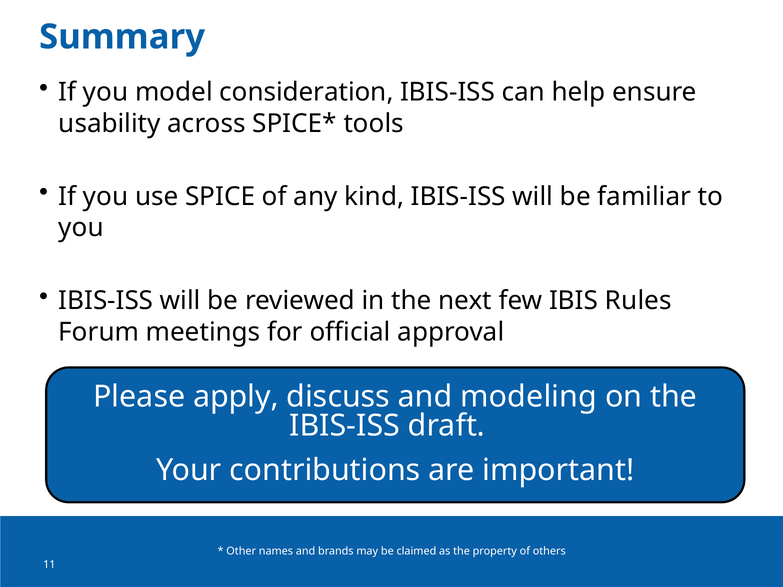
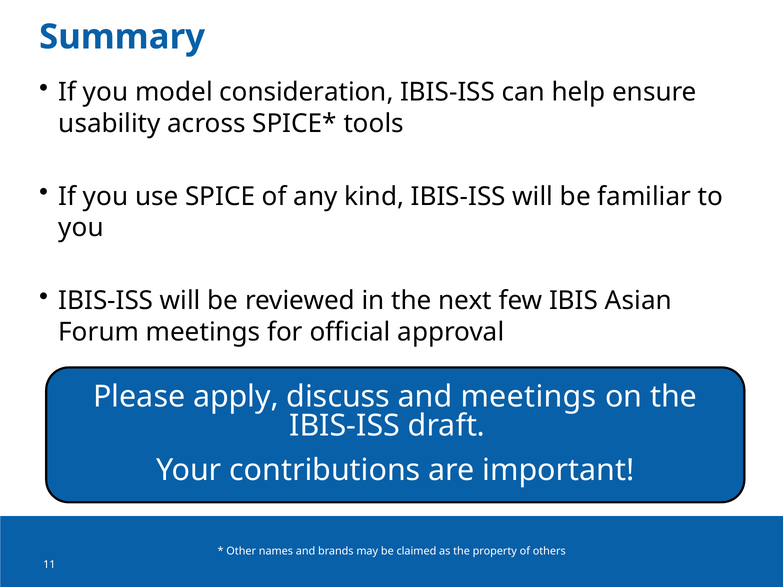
Rules: Rules -> Asian
and modeling: modeling -> meetings
